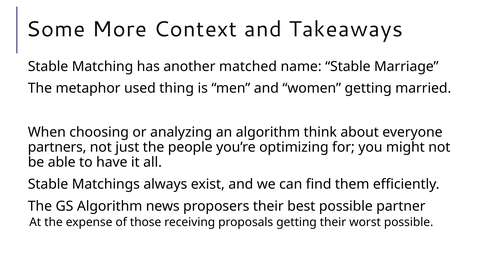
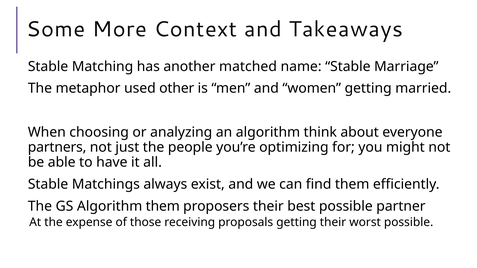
thing: thing -> other
Algorithm news: news -> them
